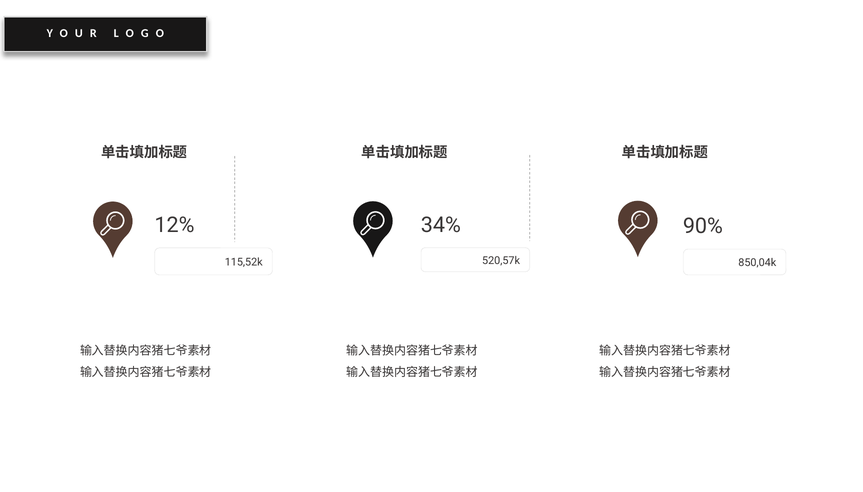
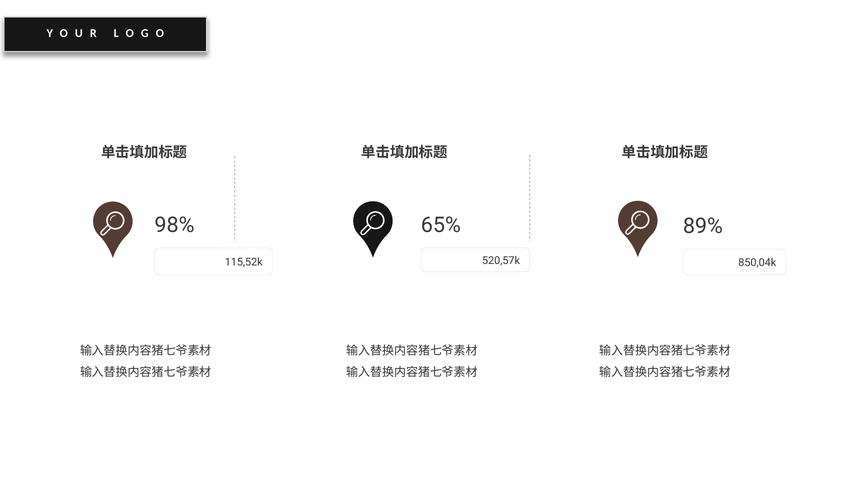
34%: 34% -> 65%
12%: 12% -> 98%
90%: 90% -> 89%
